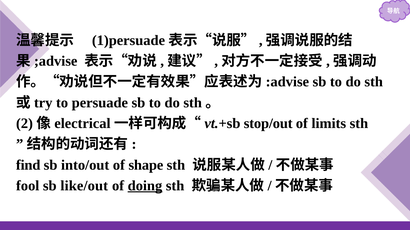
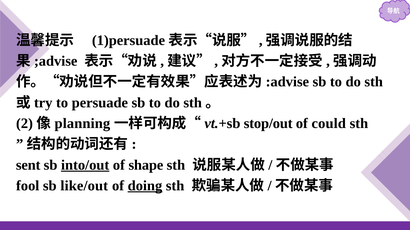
electrical: electrical -> planning
limits: limits -> could
find: find -> sent
into/out underline: none -> present
